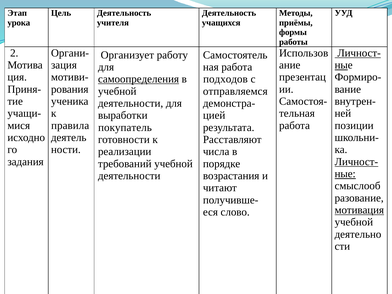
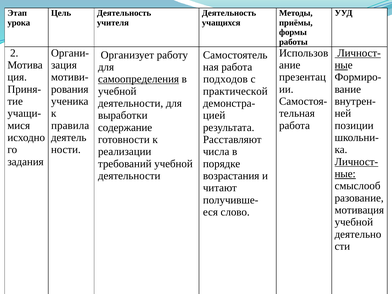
отправляемся: отправляемся -> практической
покупатель: покупатель -> содержание
мотивация underline: present -> none
